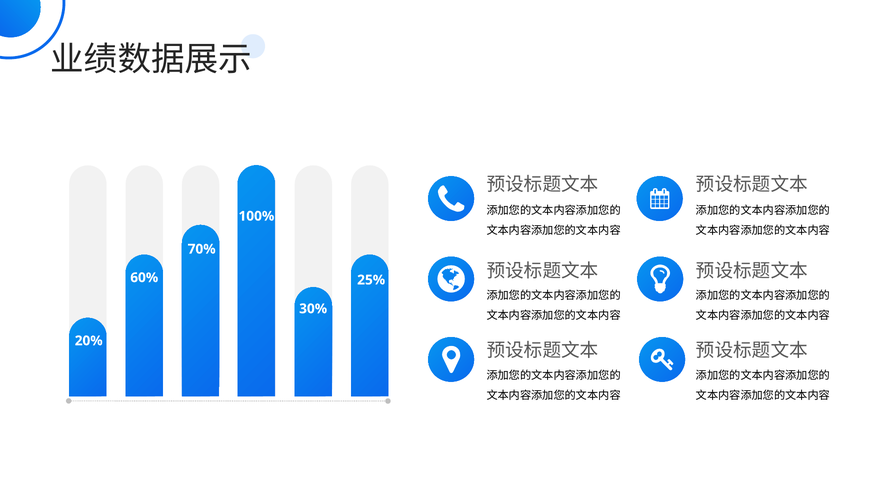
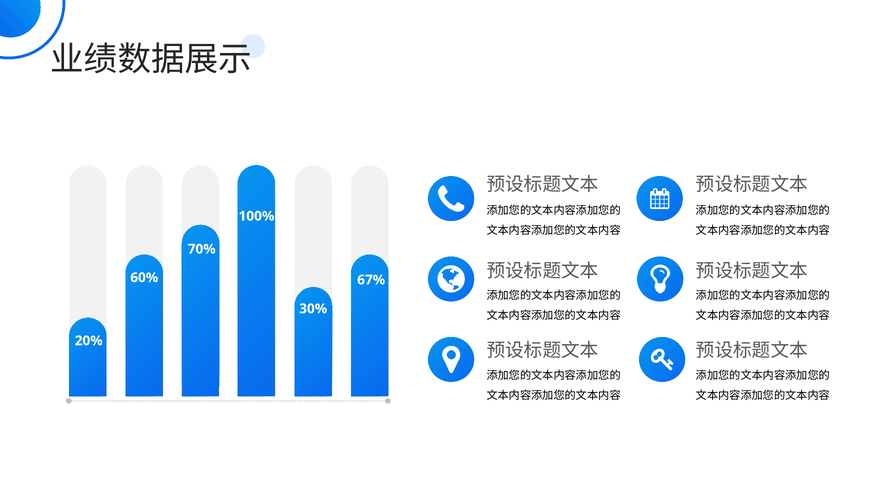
25%: 25% -> 67%
